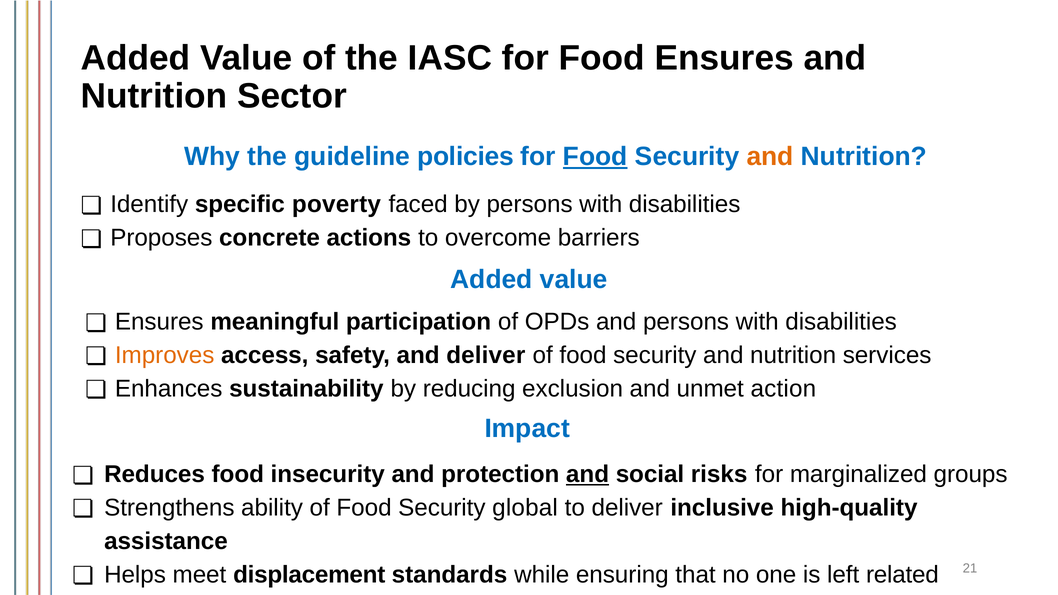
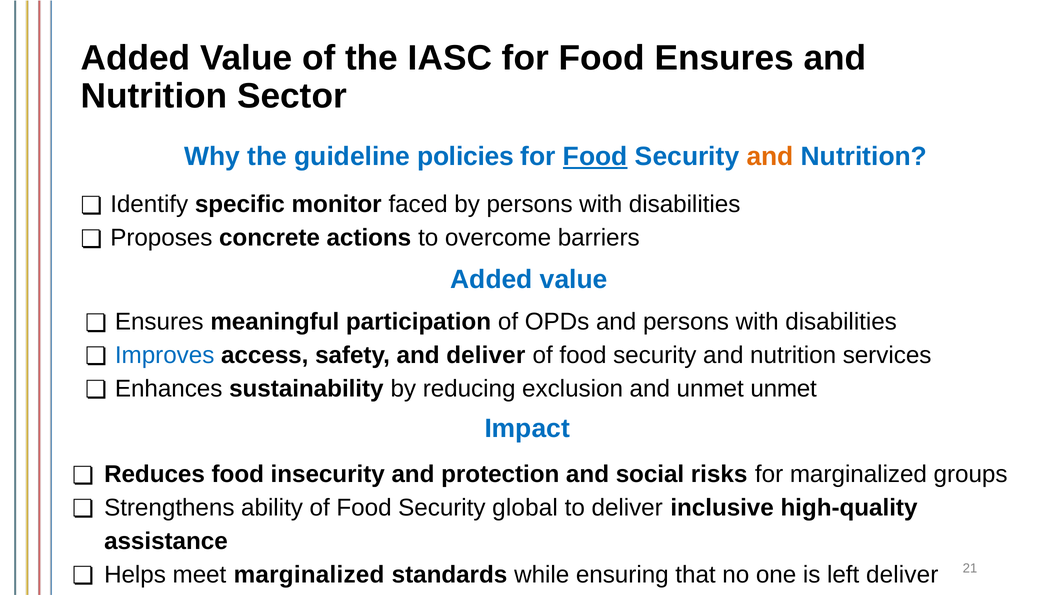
poverty: poverty -> monitor
Improves colour: orange -> blue
unmet action: action -> unmet
and at (588, 474) underline: present -> none
meet displacement: displacement -> marginalized
left related: related -> deliver
